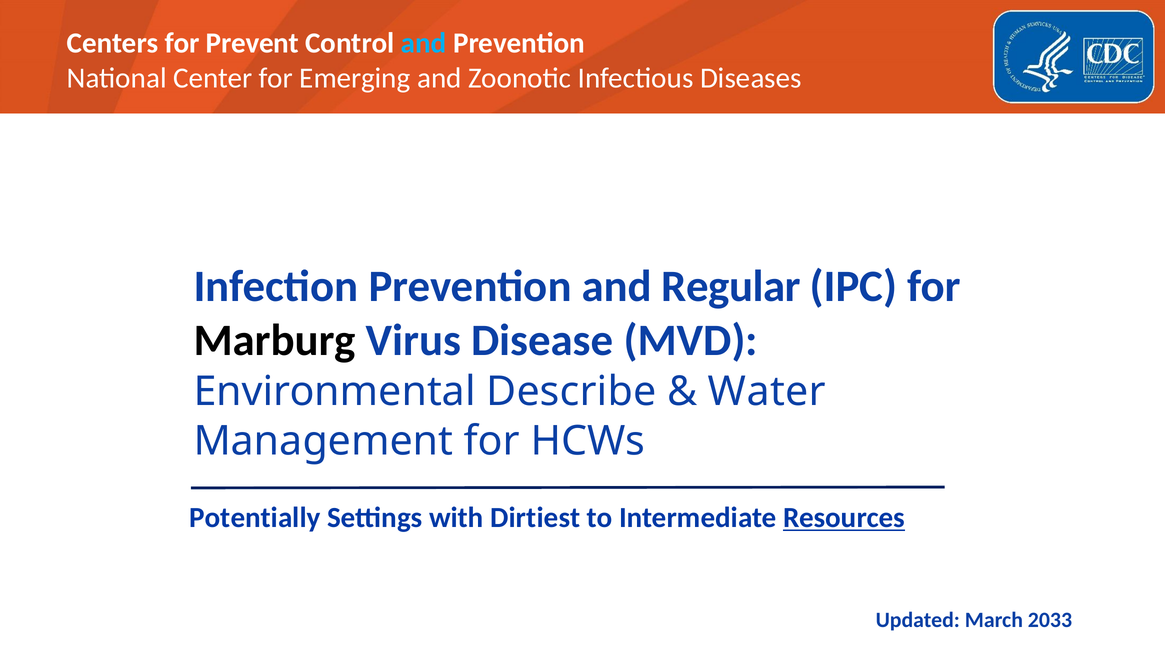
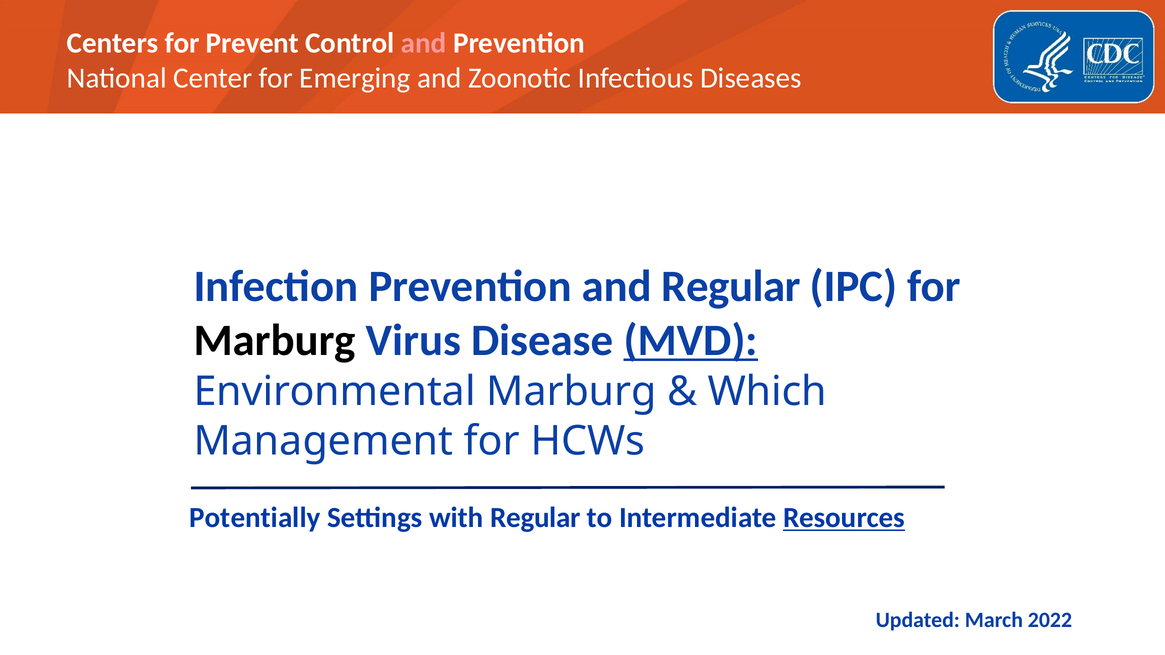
and at (424, 43) colour: light blue -> pink
MVD underline: none -> present
Environmental Describe: Describe -> Marburg
Water: Water -> Which
with Dirtiest: Dirtiest -> Regular
2033: 2033 -> 2022
